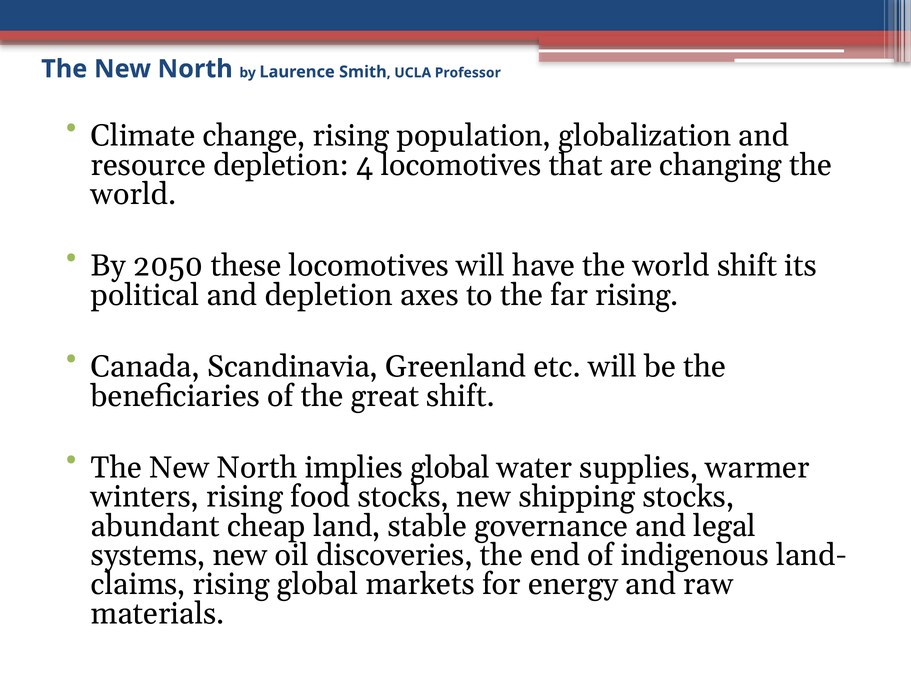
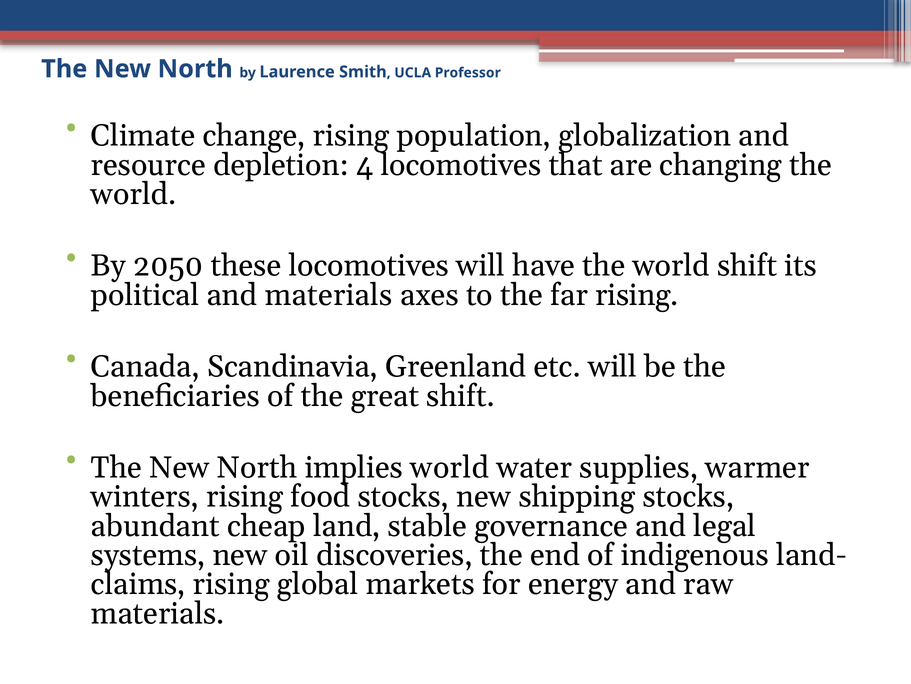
and depletion: depletion -> materials
implies global: global -> world
